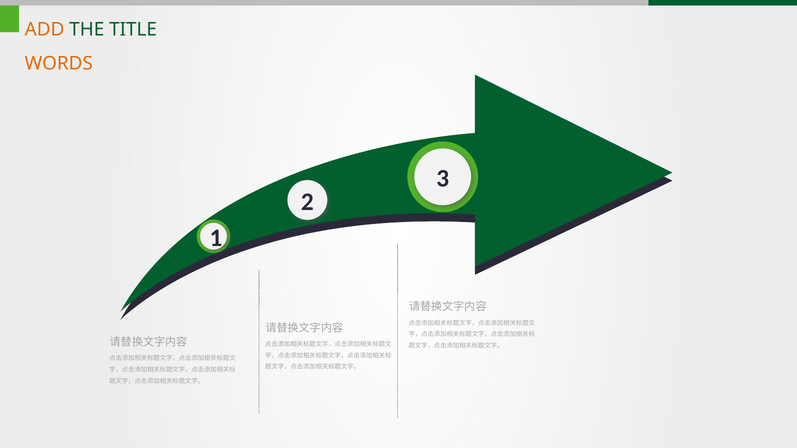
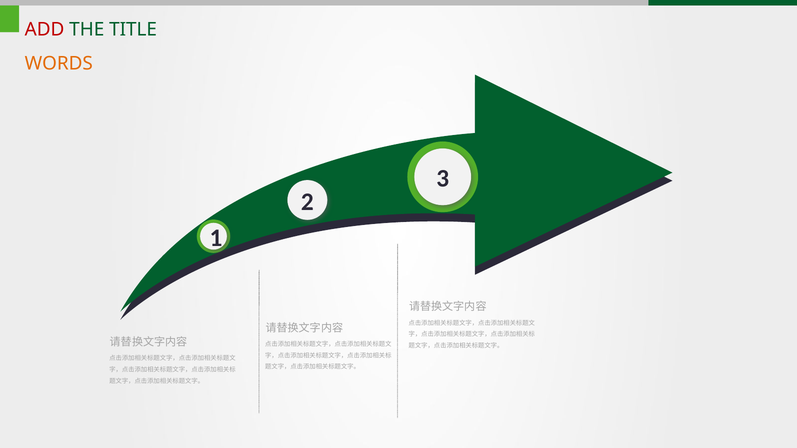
ADD colour: orange -> red
